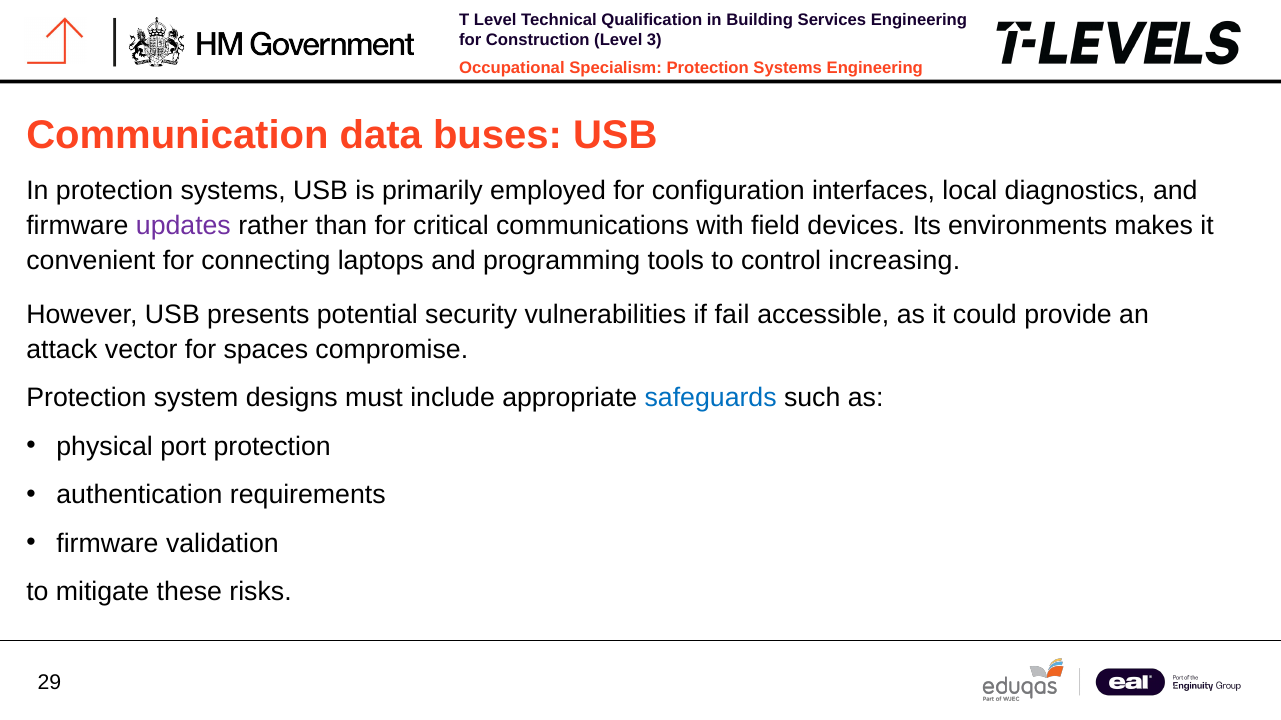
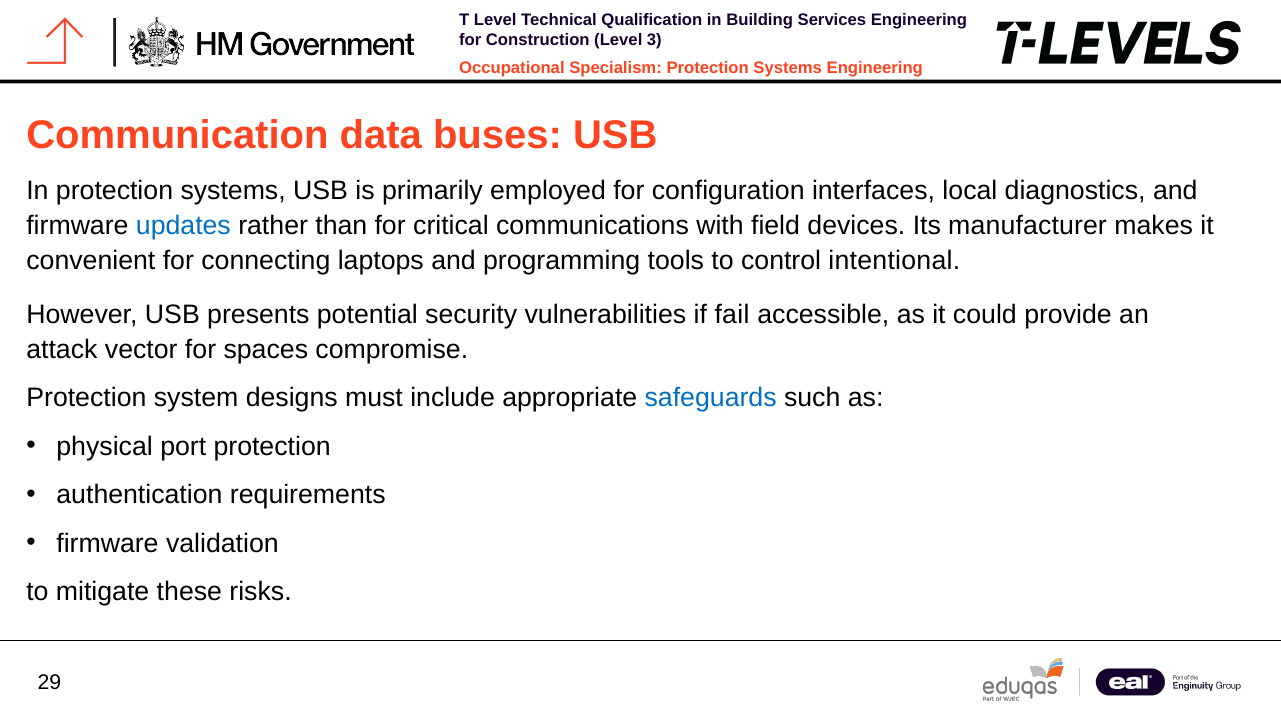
updates colour: purple -> blue
environments: environments -> manufacturer
increasing: increasing -> intentional
